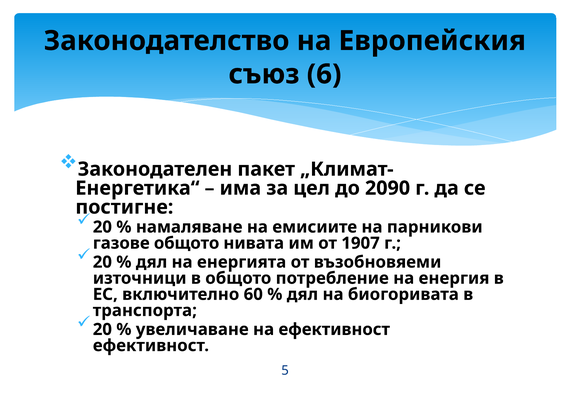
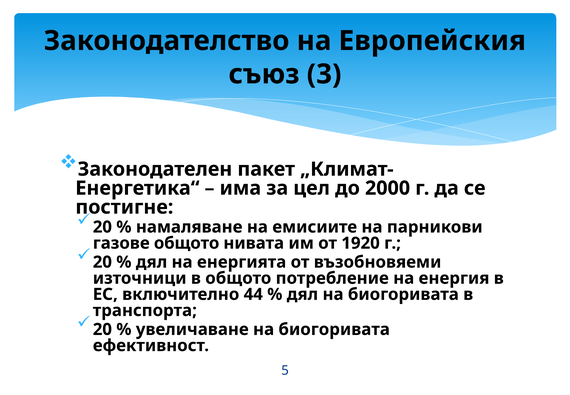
6: 6 -> 3
2090: 2090 -> 2000
1907: 1907 -> 1920
60: 60 -> 44
увеличаване на ефективност: ефективност -> биогоривата
